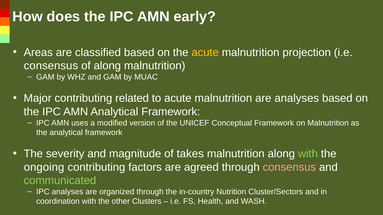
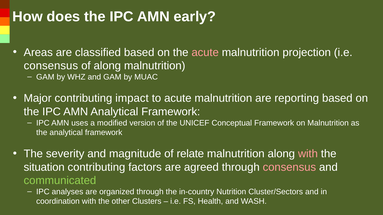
acute at (205, 53) colour: yellow -> pink
related: related -> impact
are analyses: analyses -> reporting
takes: takes -> relate
with at (308, 154) colour: light green -> pink
ongoing: ongoing -> situation
